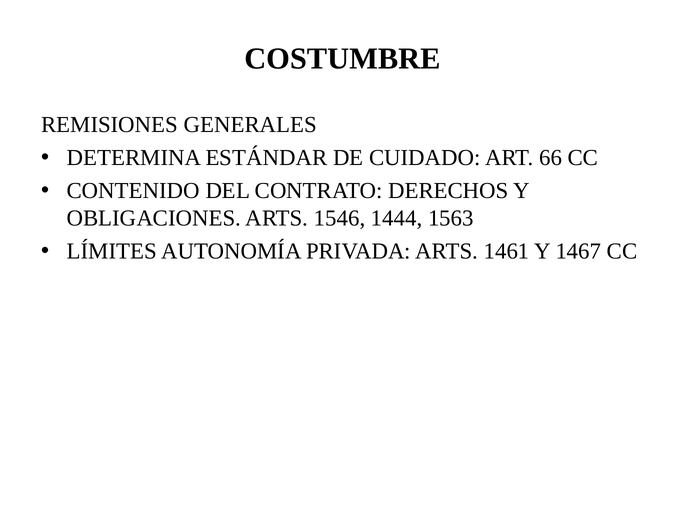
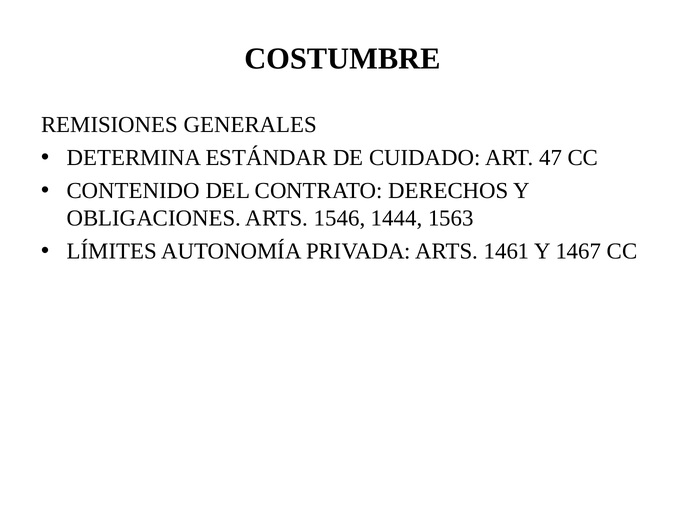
66: 66 -> 47
